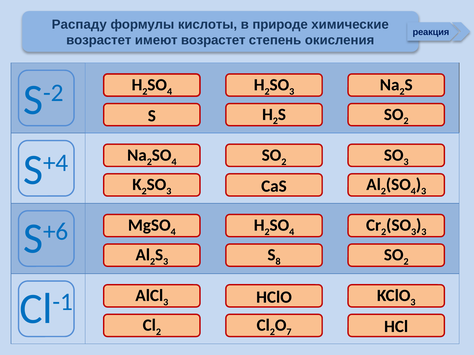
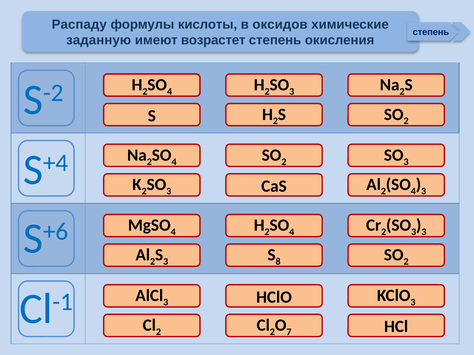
природе: природе -> оксидов
реакция at (431, 32): реакция -> степень
возрастет at (99, 40): возрастет -> заданную
